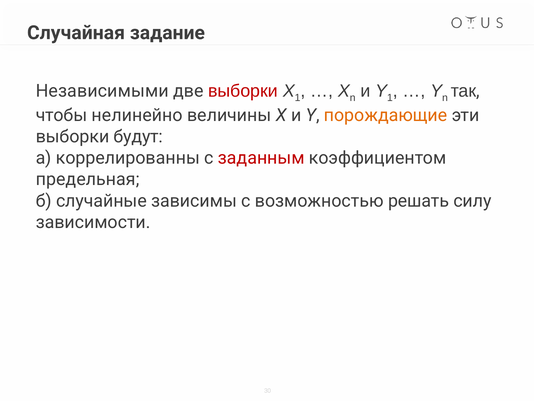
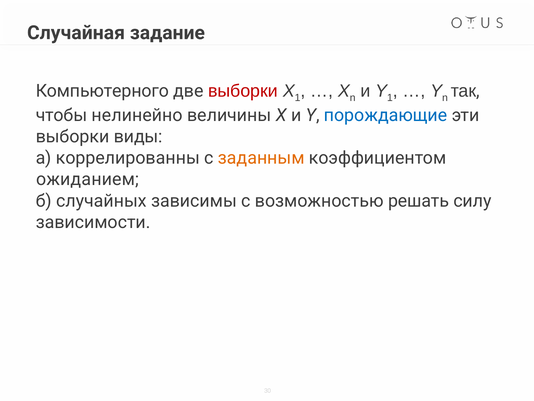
Независимыми: Независимыми -> Компьютерного
порождающие colour: orange -> blue
будут: будут -> виды
заданным colour: red -> orange
предельная: предельная -> ожиданием
случайные: случайные -> случайных
